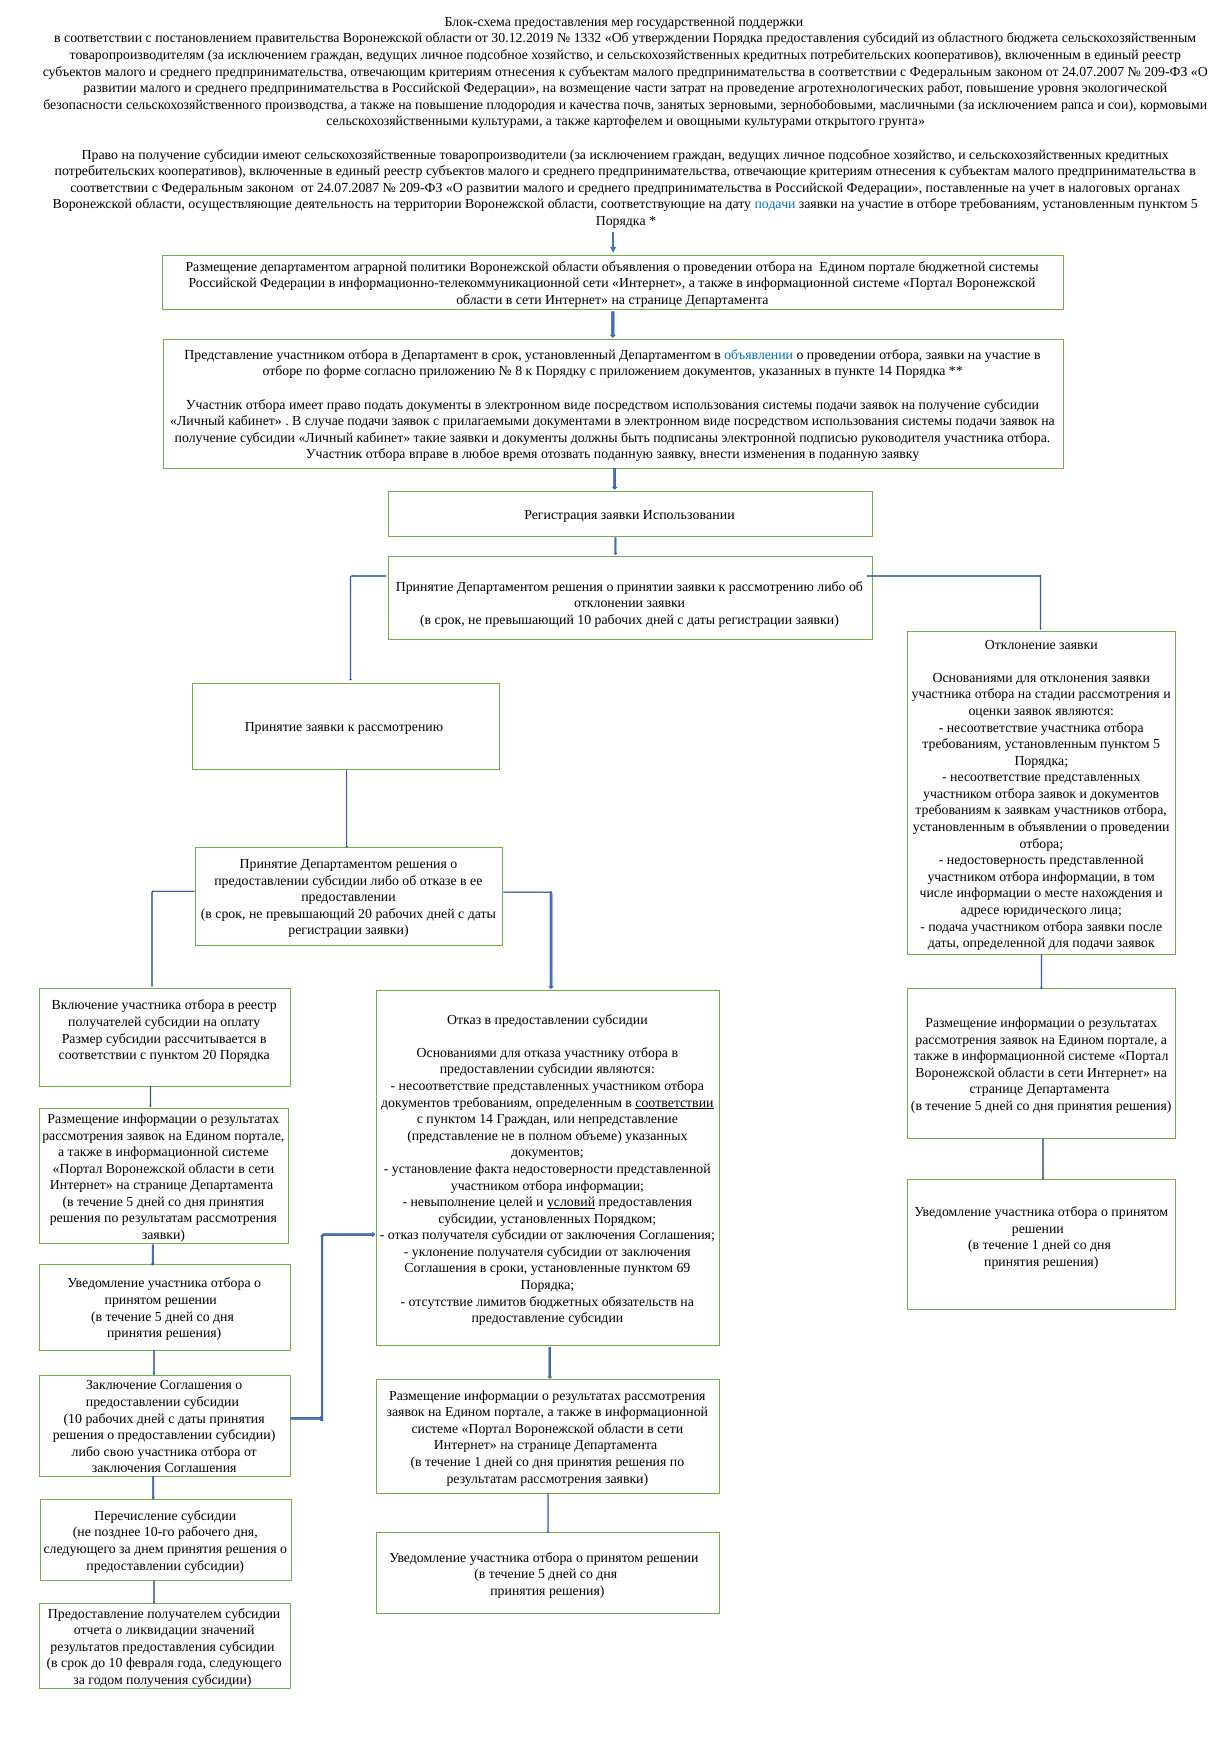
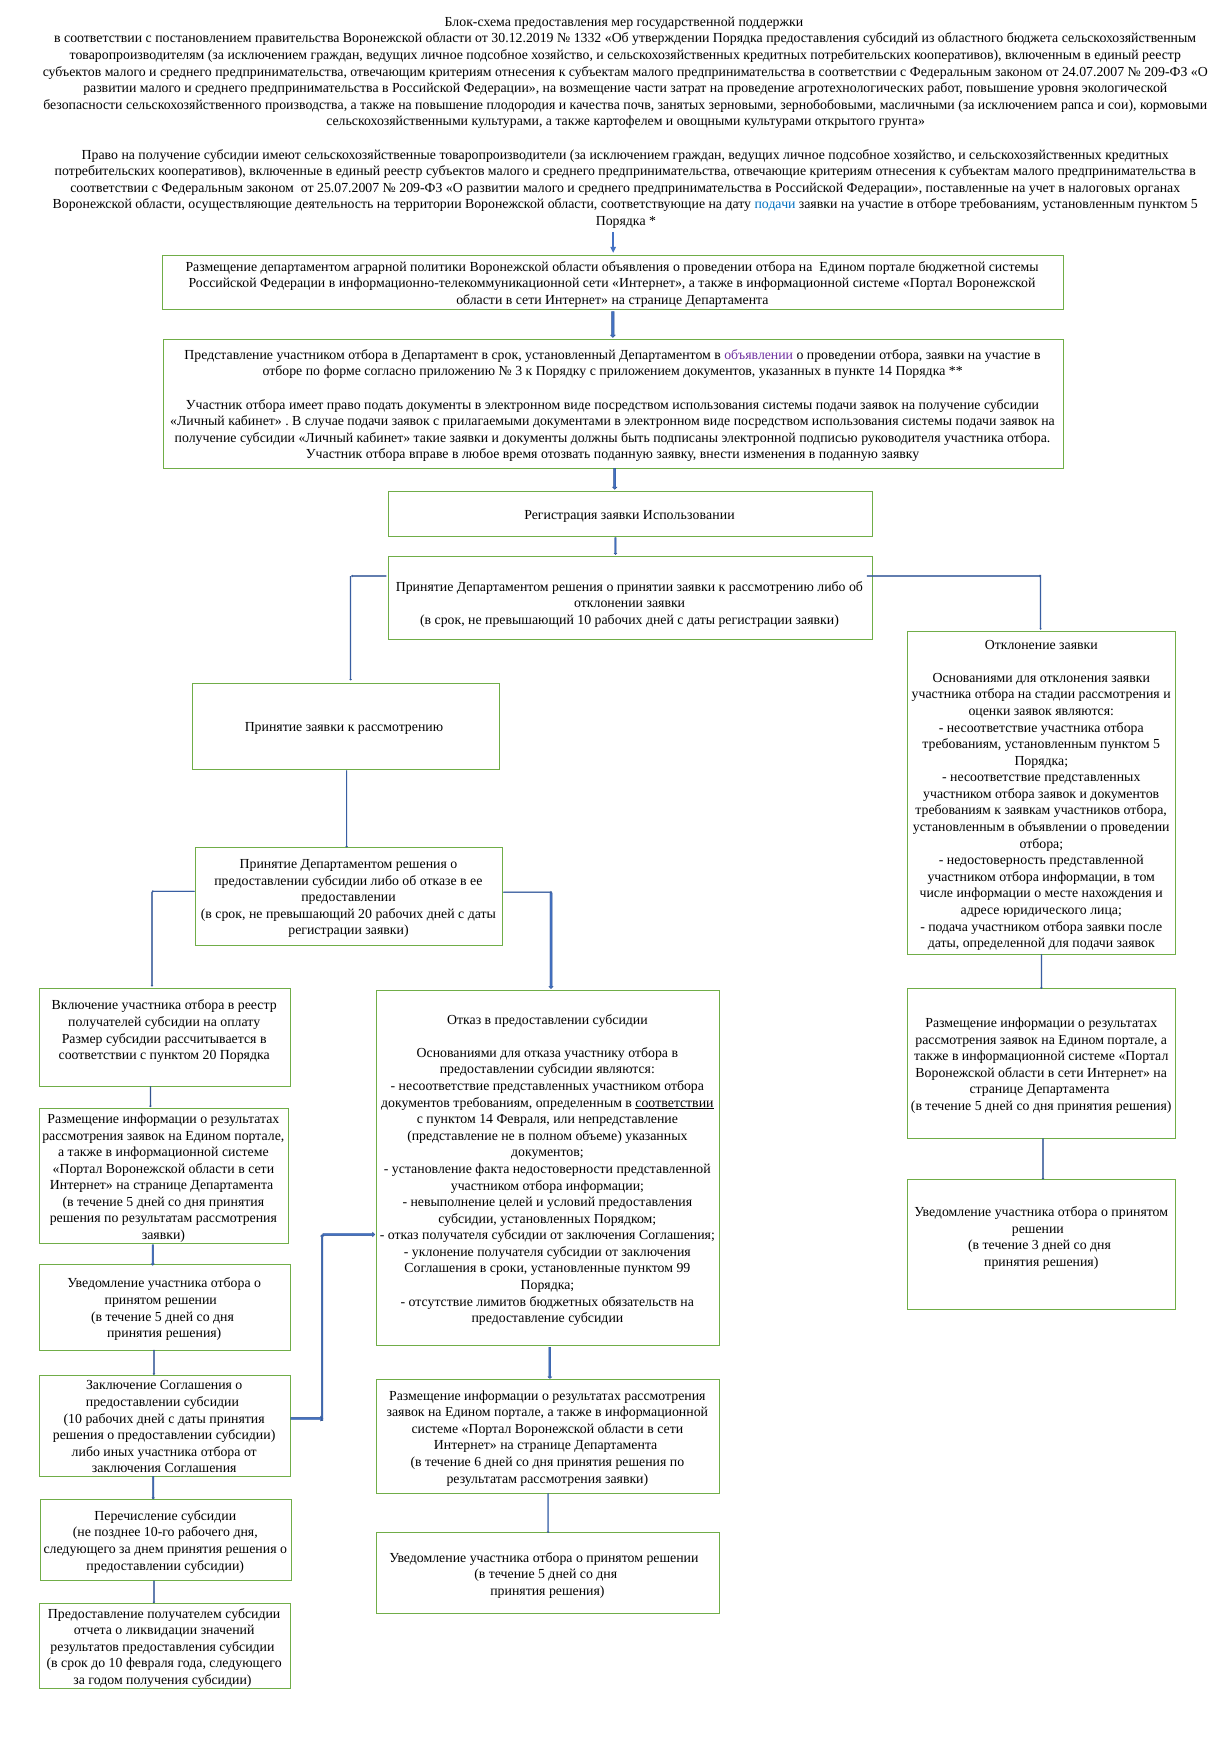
24.07.2087: 24.07.2087 -> 25.07.2007
объявлении at (759, 355) colour: blue -> purple
8 at (519, 371): 8 -> 3
14 Граждан: Граждан -> Февраля
условий underline: present -> none
1 at (1035, 1245): 1 -> 3
69: 69 -> 99
свою: свою -> иных
1 at (478, 1462): 1 -> 6
